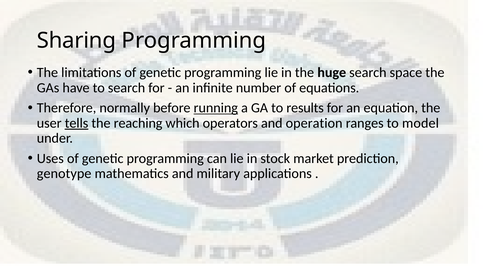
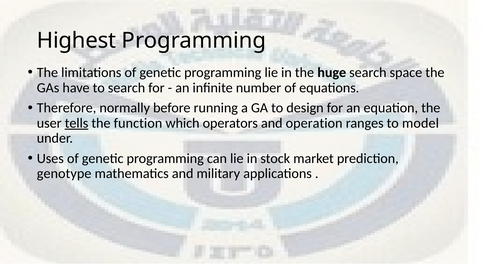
Sharing: Sharing -> Highest
running underline: present -> none
results: results -> design
reaching: reaching -> function
